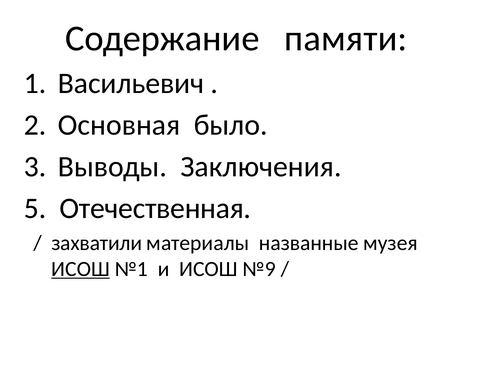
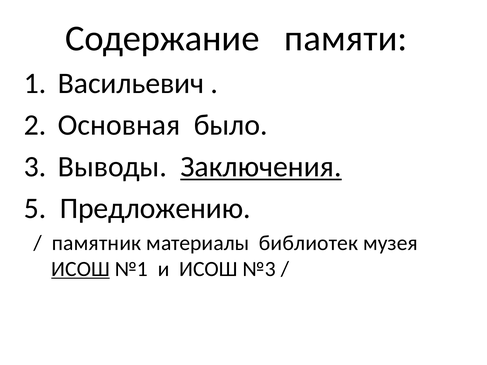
Заключения underline: none -> present
Отечественная: Отечественная -> Предложению
захватили: захватили -> памятник
названные: названные -> библиотек
№9: №9 -> №3
